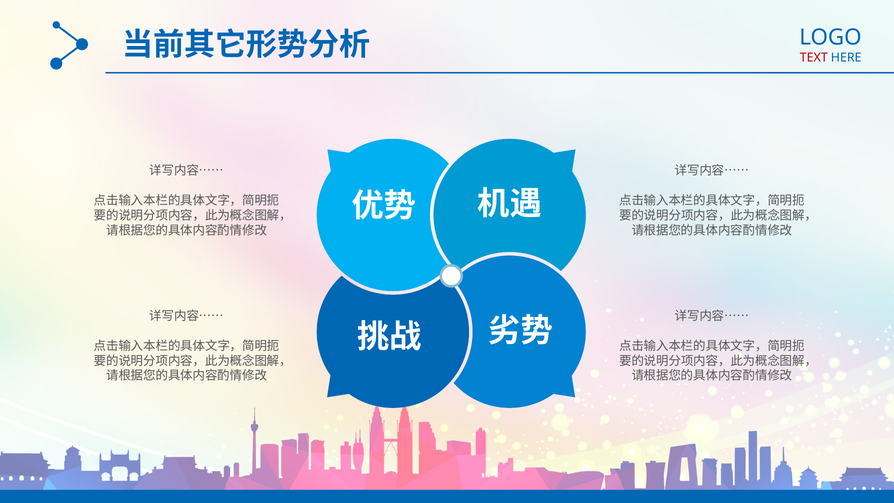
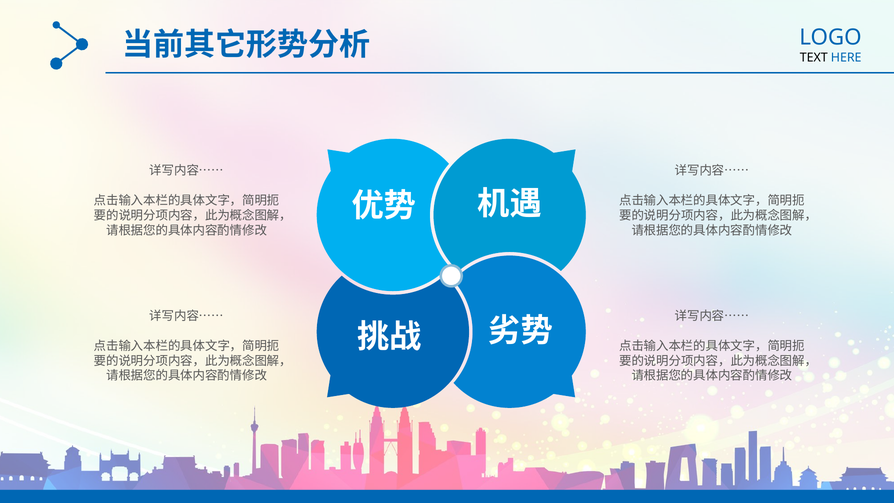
TEXT colour: red -> black
